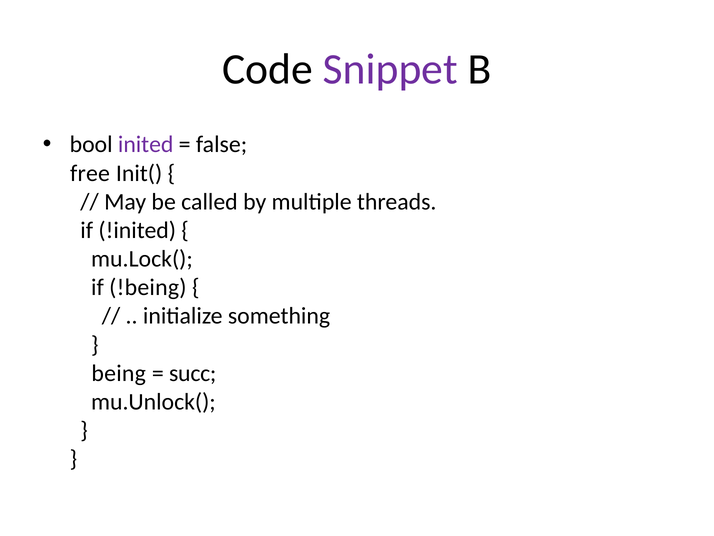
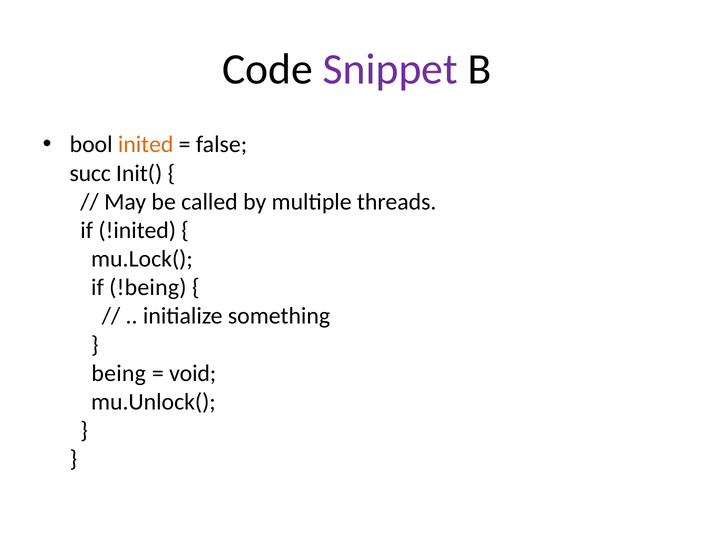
inited colour: purple -> orange
free: free -> succ
succ: succ -> void
